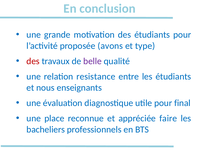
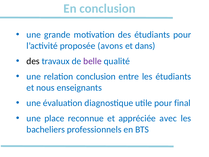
type: type -> dans
des at (33, 61) colour: red -> black
relation resistance: resistance -> conclusion
faire: faire -> avec
